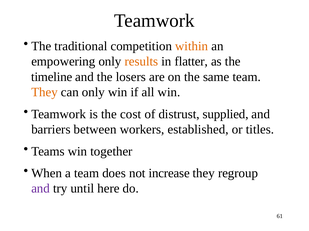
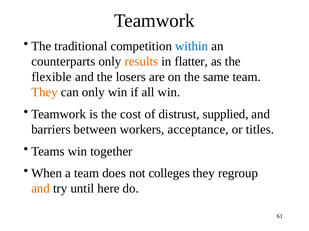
within colour: orange -> blue
empowering: empowering -> counterparts
timeline: timeline -> flexible
established: established -> acceptance
increase: increase -> colleges
and at (41, 189) colour: purple -> orange
